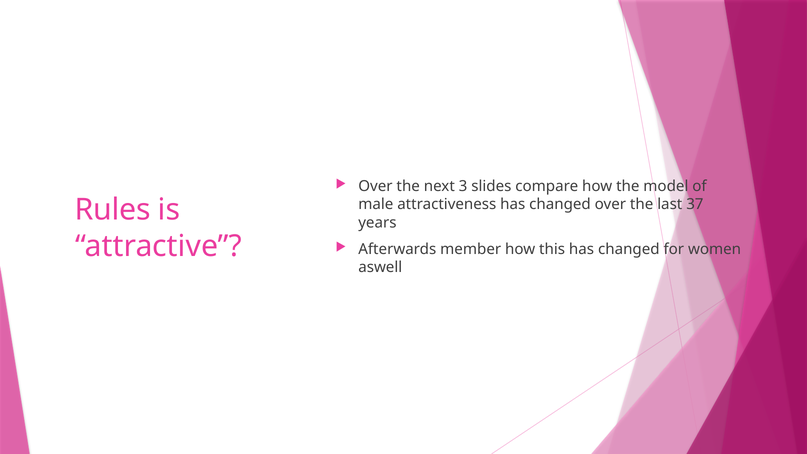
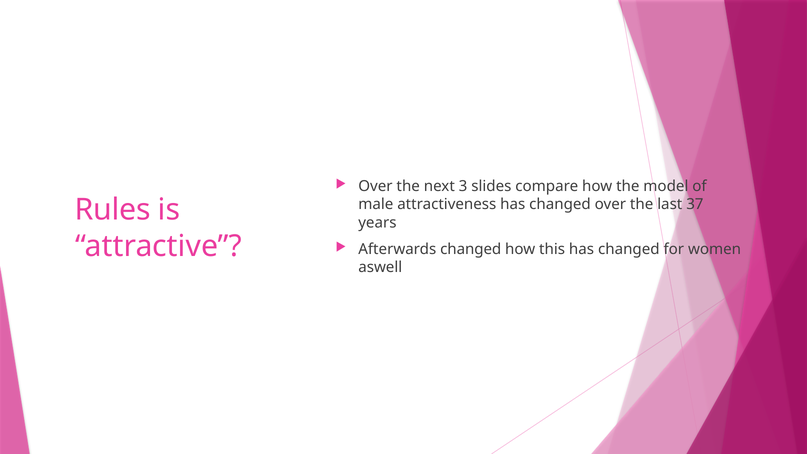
Afterwards member: member -> changed
